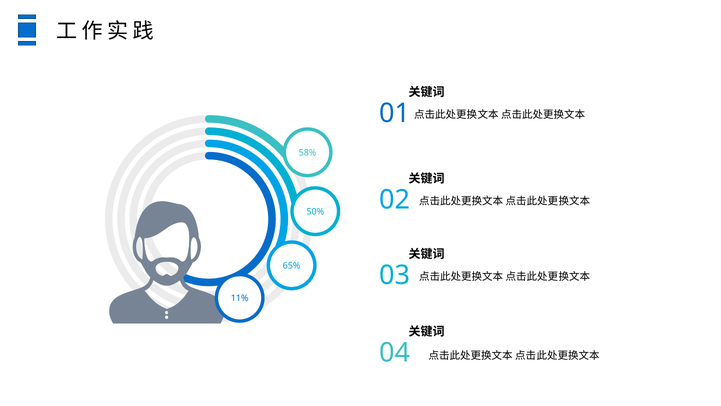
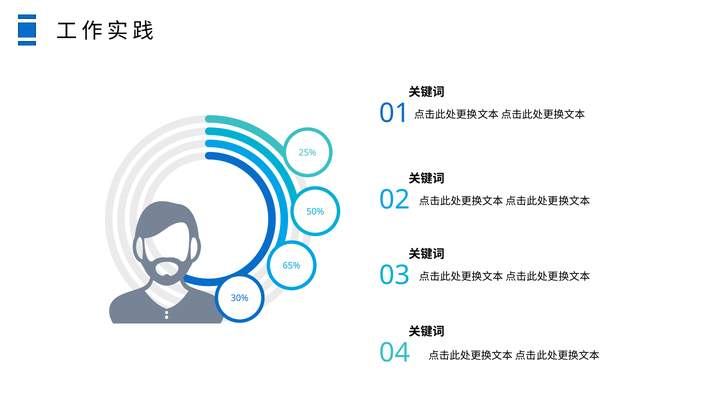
58%: 58% -> 25%
11%: 11% -> 30%
